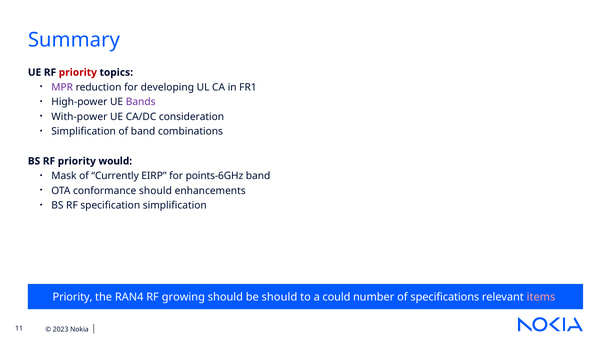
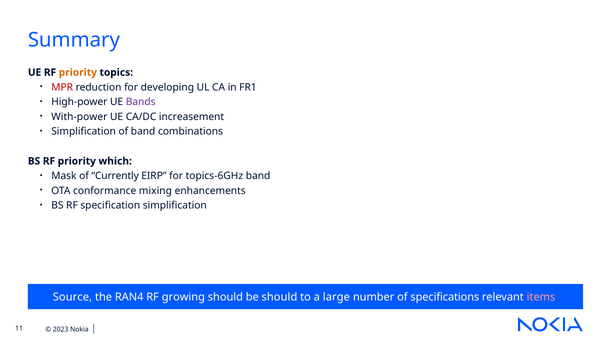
priority at (78, 72) colour: red -> orange
MPR colour: purple -> red
consideration: consideration -> increasement
would: would -> which
points-6GHz: points-6GHz -> topics-6GHz
conformance should: should -> mixing
Priority at (73, 297): Priority -> Source
could: could -> large
